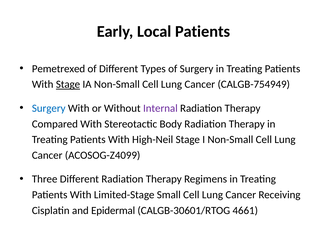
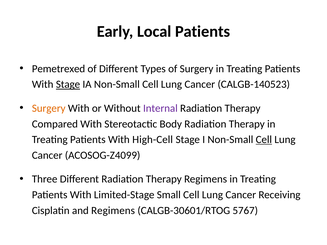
CALGB-754949: CALGB-754949 -> CALGB-140523
Surgery at (49, 108) colour: blue -> orange
High-Neil: High-Neil -> High-Cell
Cell at (264, 140) underline: none -> present
and Epidermal: Epidermal -> Regimens
4661: 4661 -> 5767
